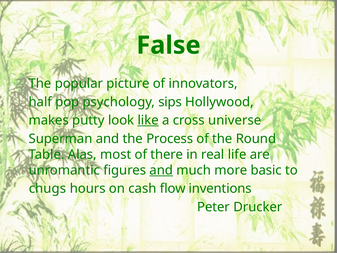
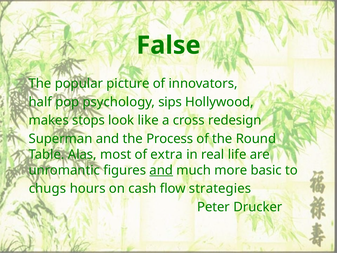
putty: putty -> stops
like underline: present -> none
universe: universe -> redesign
there: there -> extra
inventions: inventions -> strategies
